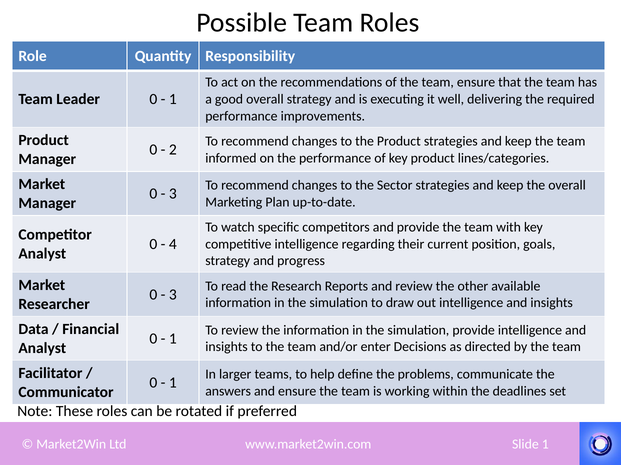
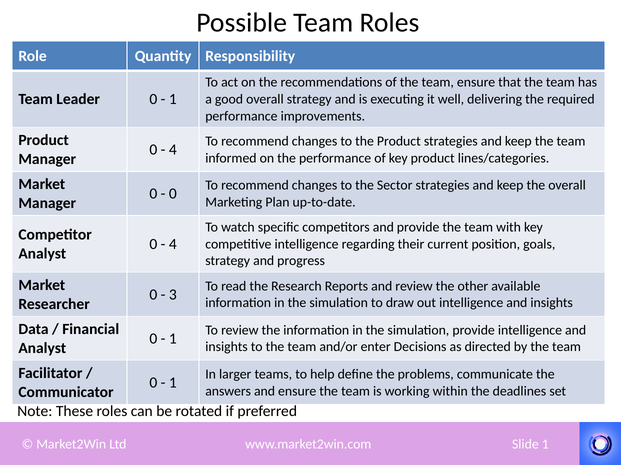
2 at (173, 150): 2 -> 4
3 at (173, 194): 3 -> 0
